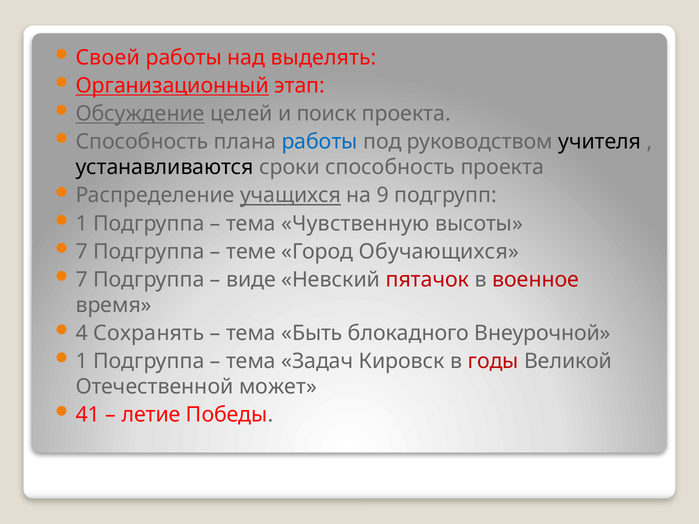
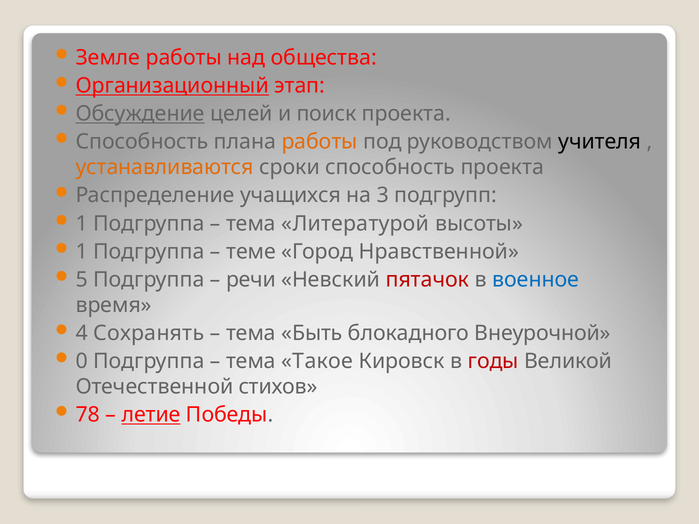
Своей: Своей -> Земле
выделять: выделять -> общества
работы at (320, 142) colour: blue -> orange
устанавливаются colour: black -> orange
учащихся underline: present -> none
9: 9 -> 3
Чувственную: Чувственную -> Литературой
7 at (82, 252): 7 -> 1
Обучающихся: Обучающихся -> Нравственной
7 at (82, 280): 7 -> 5
виде: виде -> речи
военное colour: red -> blue
1 at (82, 361): 1 -> 0
Задач: Задач -> Такое
может: может -> стихов
41: 41 -> 78
летие underline: none -> present
